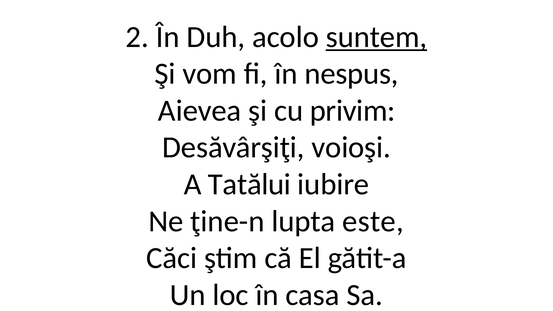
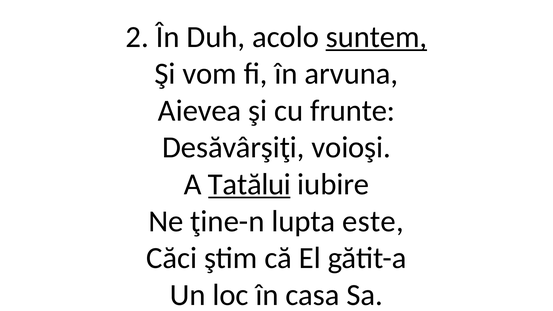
nespus: nespus -> arvuna
privim: privim -> frunte
Tatălui underline: none -> present
